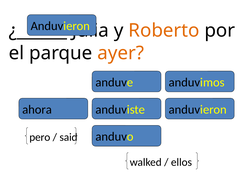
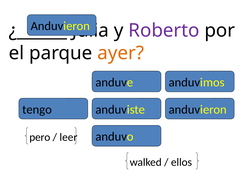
Roberto colour: orange -> purple
ahora: ahora -> tengo
said: said -> leer
